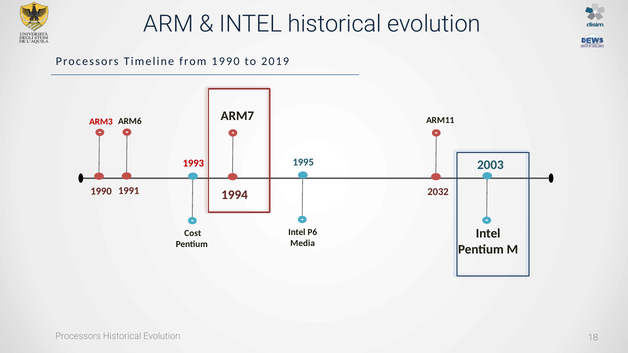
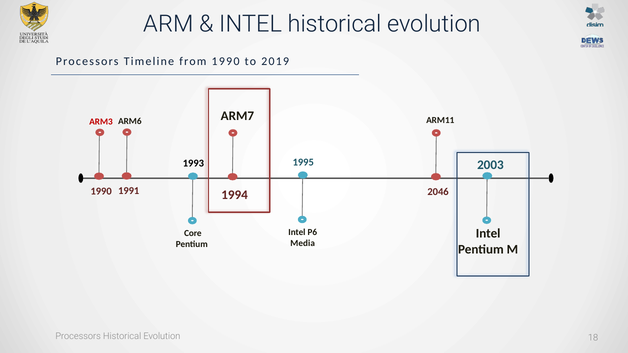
1993 colour: red -> black
2032: 2032 -> 2046
Cost: Cost -> Core
